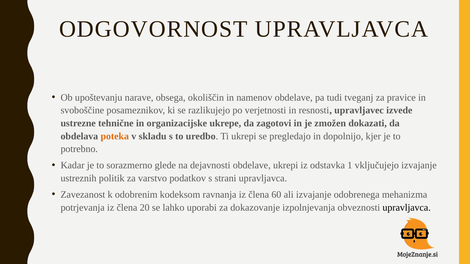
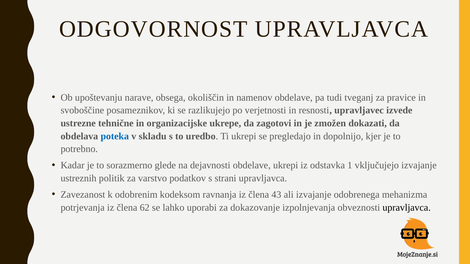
poteka colour: orange -> blue
60: 60 -> 43
20: 20 -> 62
